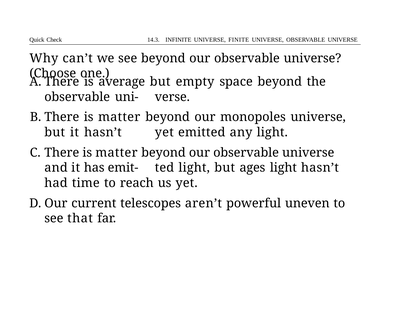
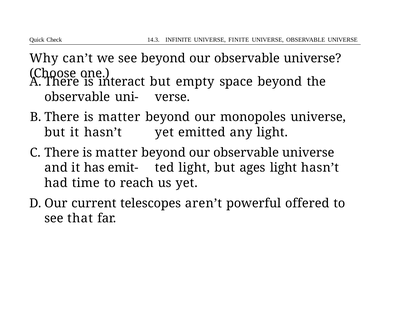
average: average -> interact
uneven: uneven -> offered
